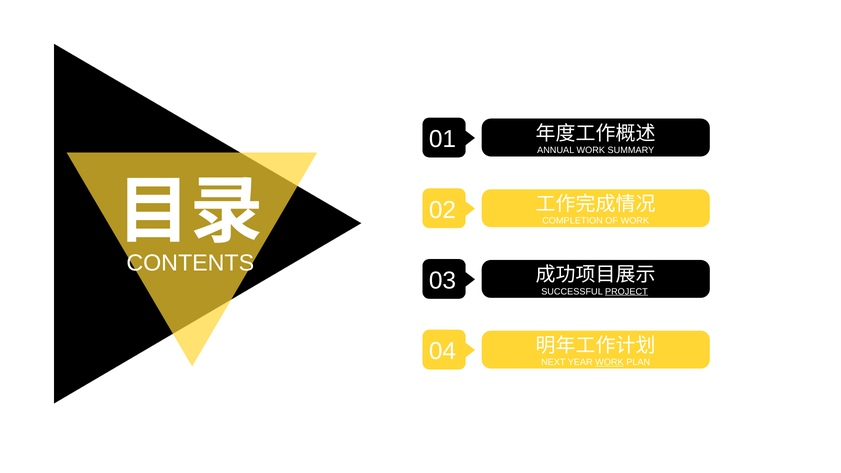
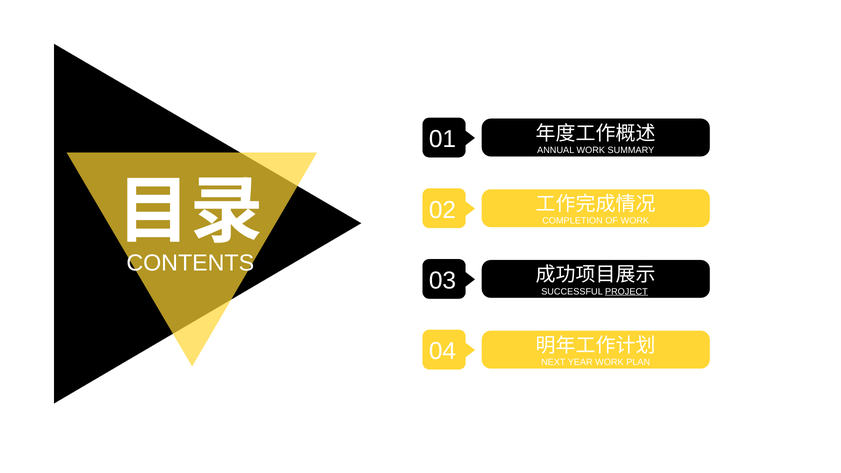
WORK at (609, 362) underline: present -> none
